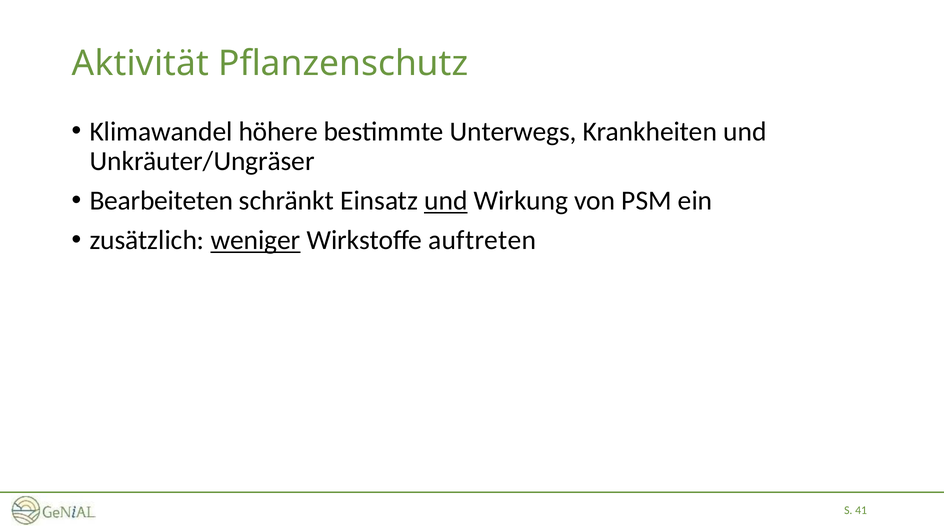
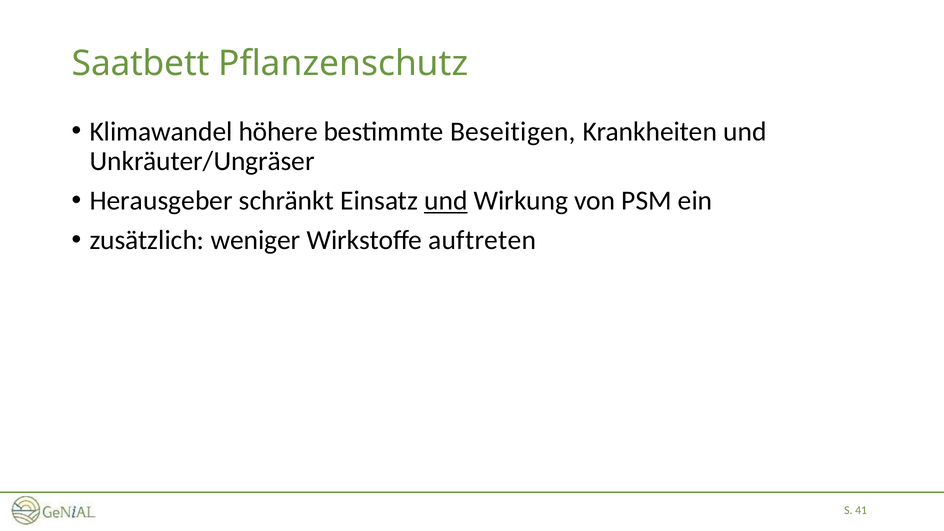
Aktivität: Aktivität -> Saatbett
Unterwegs: Unterwegs -> Beseitigen
Bearbeiteten: Bearbeiteten -> Herausgeber
weniger underline: present -> none
